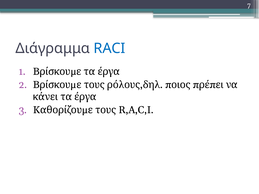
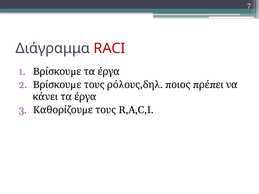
RACI colour: blue -> red
